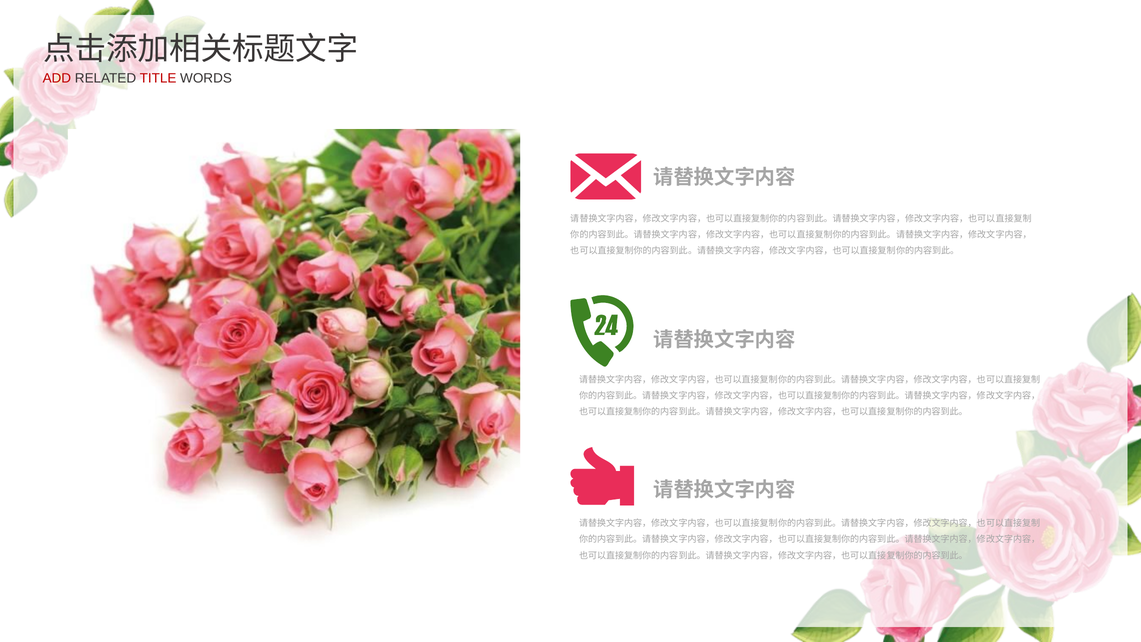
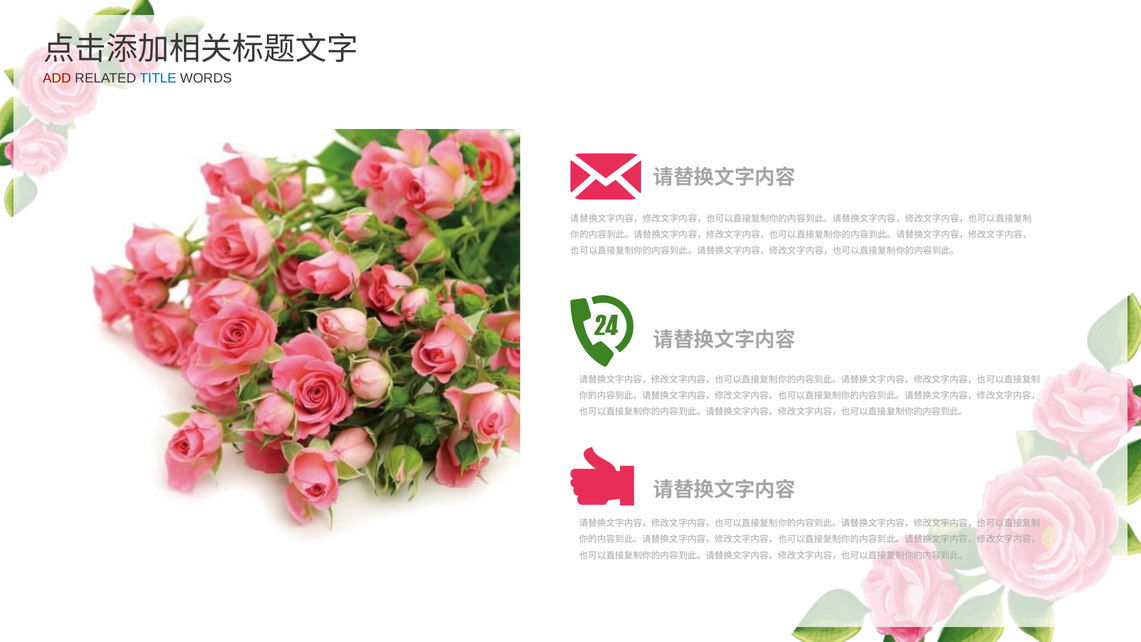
TITLE colour: red -> blue
